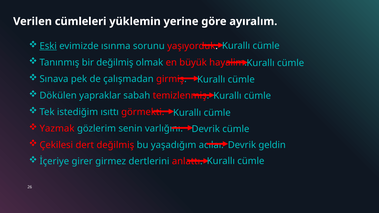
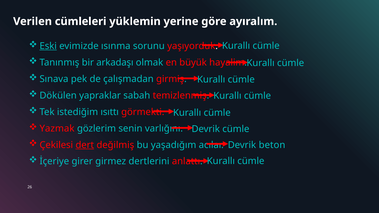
bir değilmiş: değilmiş -> arkadaşı
dert underline: none -> present
geldin: geldin -> beton
